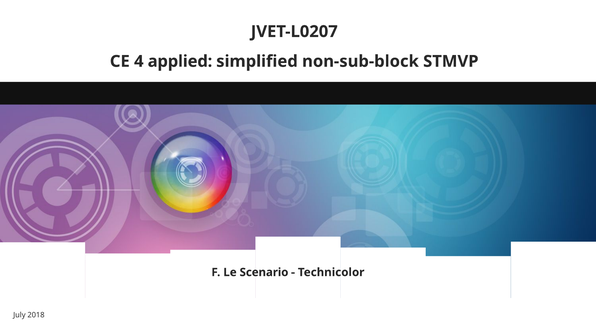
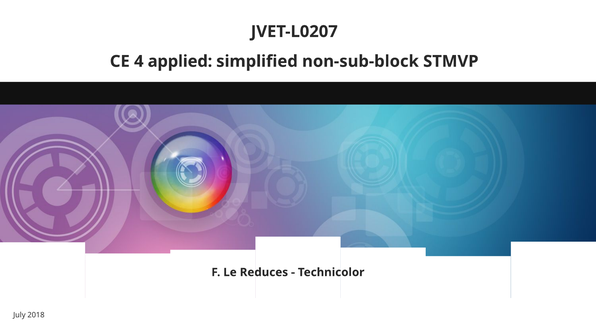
Scenario: Scenario -> Reduces
